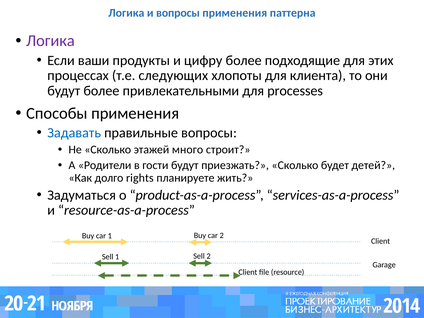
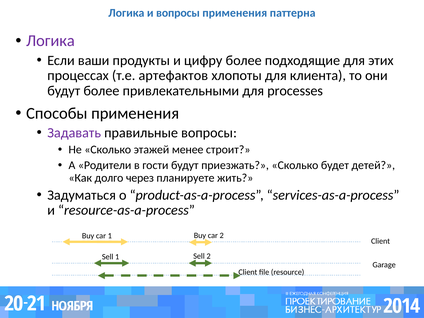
следующих: следующих -> артефактов
Задавать colour: blue -> purple
много: много -> менее
rights: rights -> через
